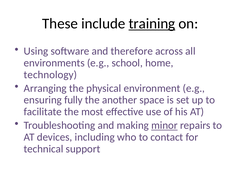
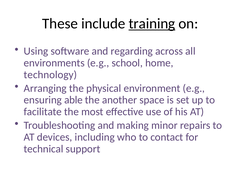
therefore: therefore -> regarding
fully: fully -> able
minor underline: present -> none
